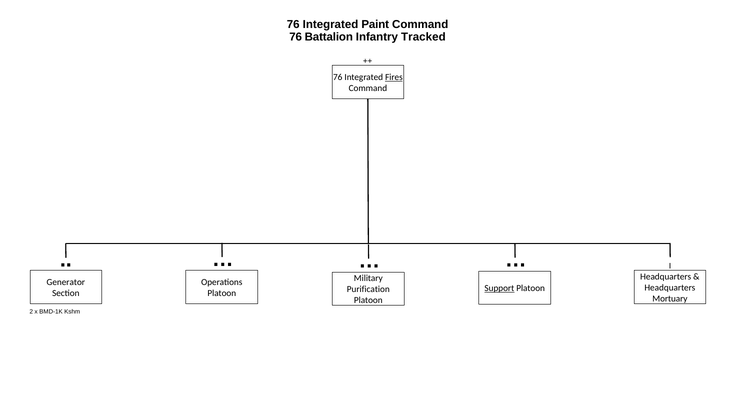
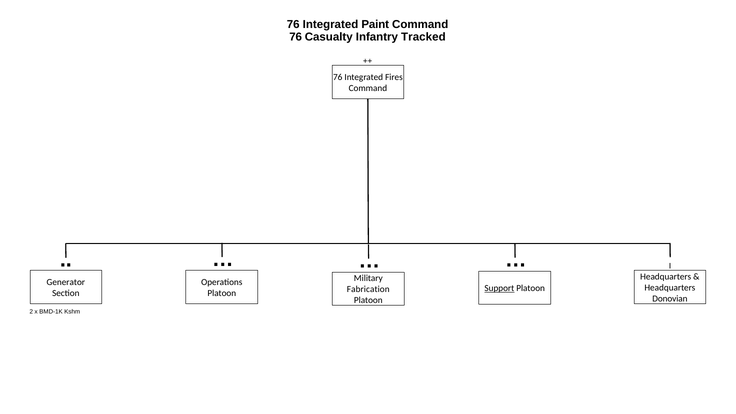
Battalion: Battalion -> Casualty
Fires underline: present -> none
Purification: Purification -> Fabrication
Mortuary: Mortuary -> Donovian
